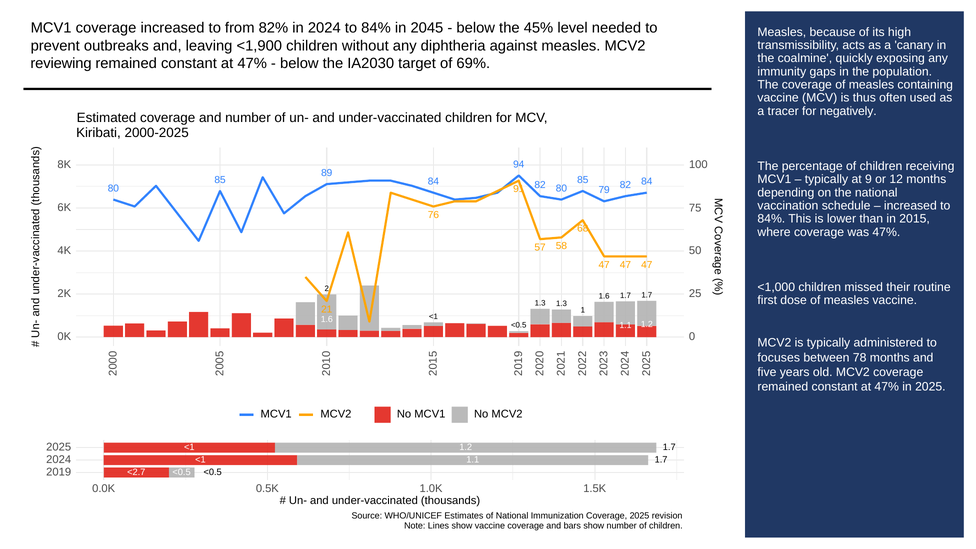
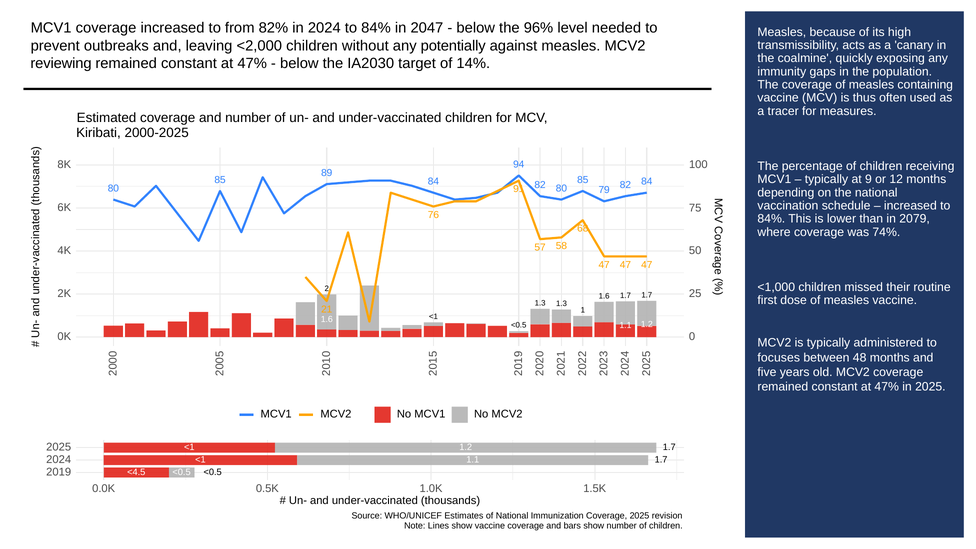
2045: 2045 -> 2047
45%: 45% -> 96%
<1,900: <1,900 -> <2,000
diphtheria: diphtheria -> potentially
69%: 69% -> 14%
negatively: negatively -> measures
2015: 2015 -> 2079
was 47%: 47% -> 74%
78: 78 -> 48
<2.7: <2.7 -> <4.5
